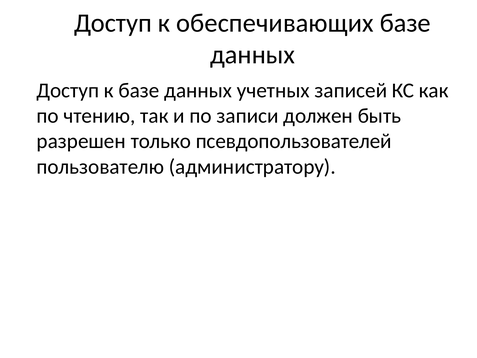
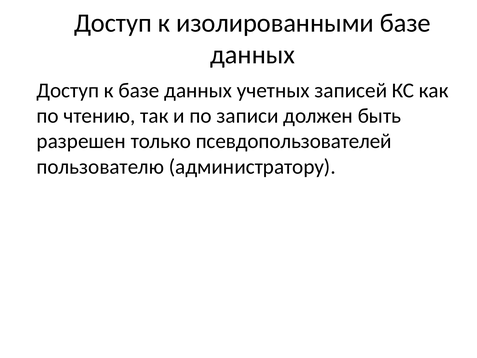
обеспечивающих: обеспечивающих -> изолированными
